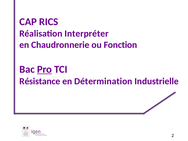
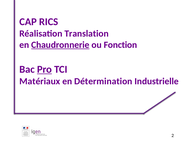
Interpréter: Interpréter -> Translation
Chaudronnerie underline: none -> present
Résistance: Résistance -> Matériaux
